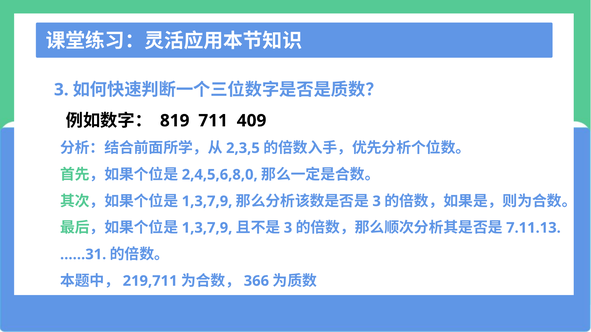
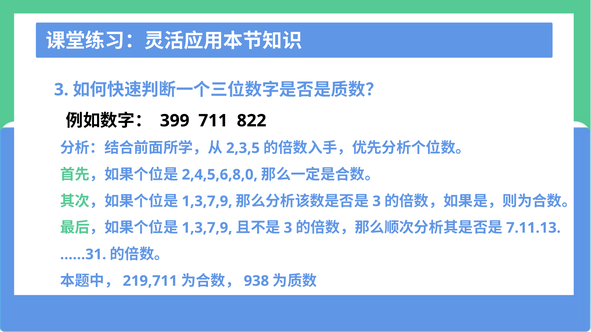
819: 819 -> 399
409: 409 -> 822
366: 366 -> 938
